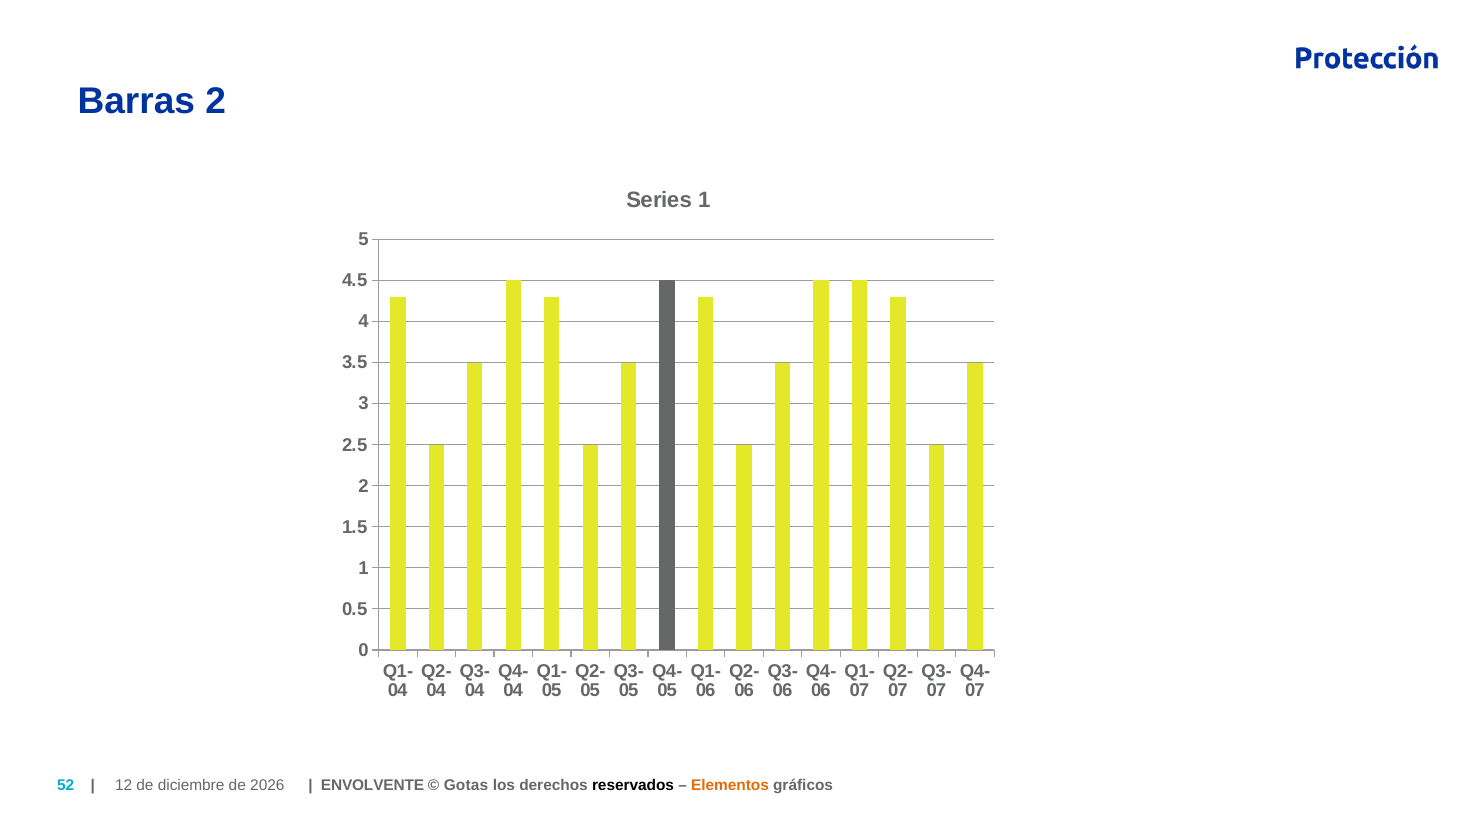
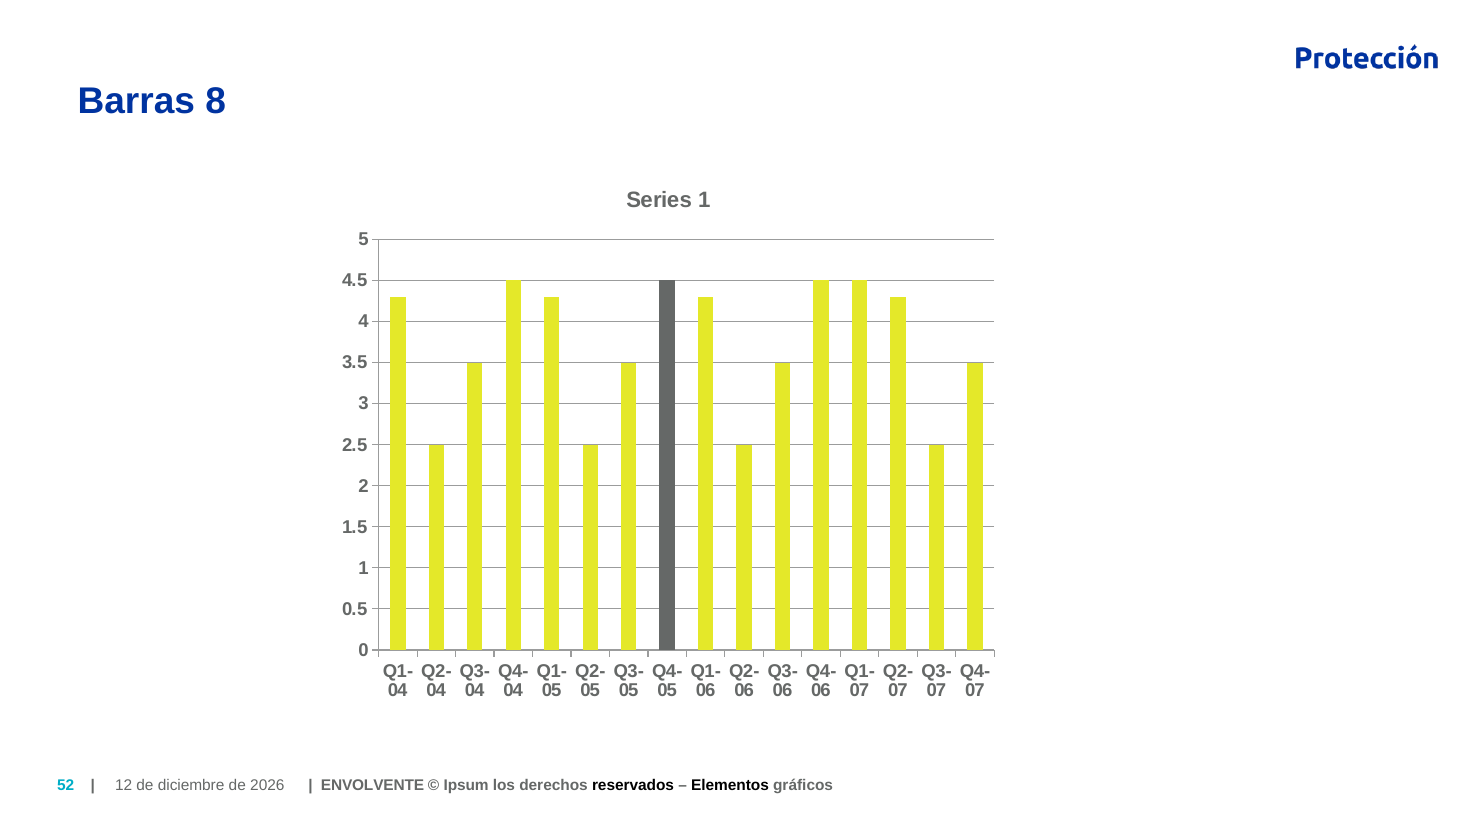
Barras 2: 2 -> 8
Gotas: Gotas -> Ipsum
Elementos colour: orange -> black
